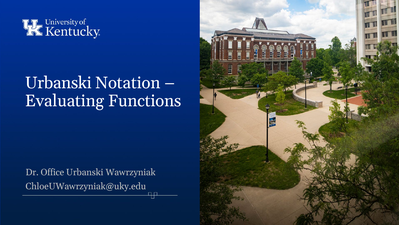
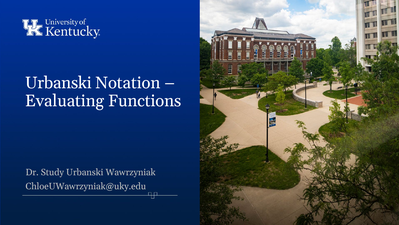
Office: Office -> Study
